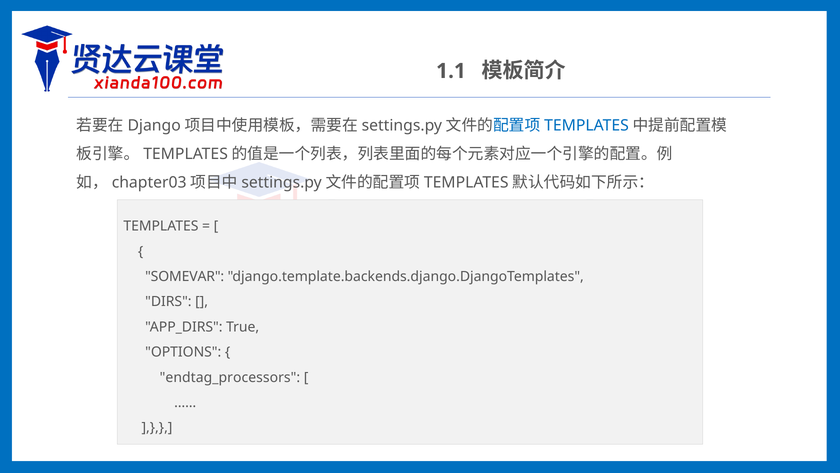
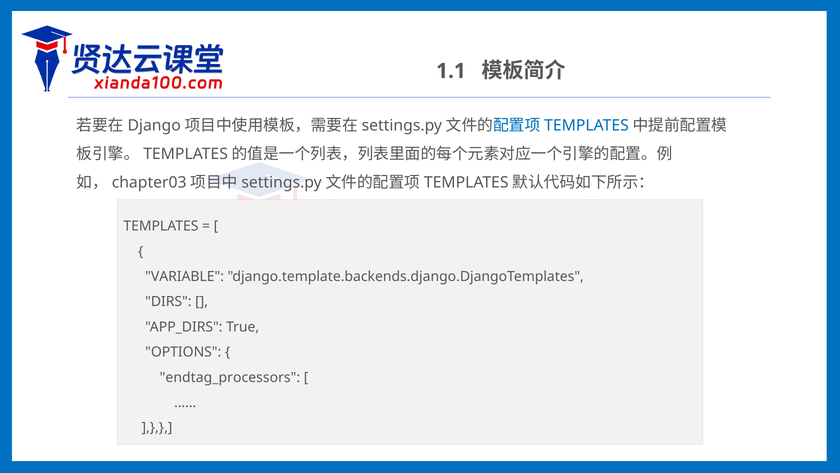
SOMEVAR: SOMEVAR -> VARIABLE
